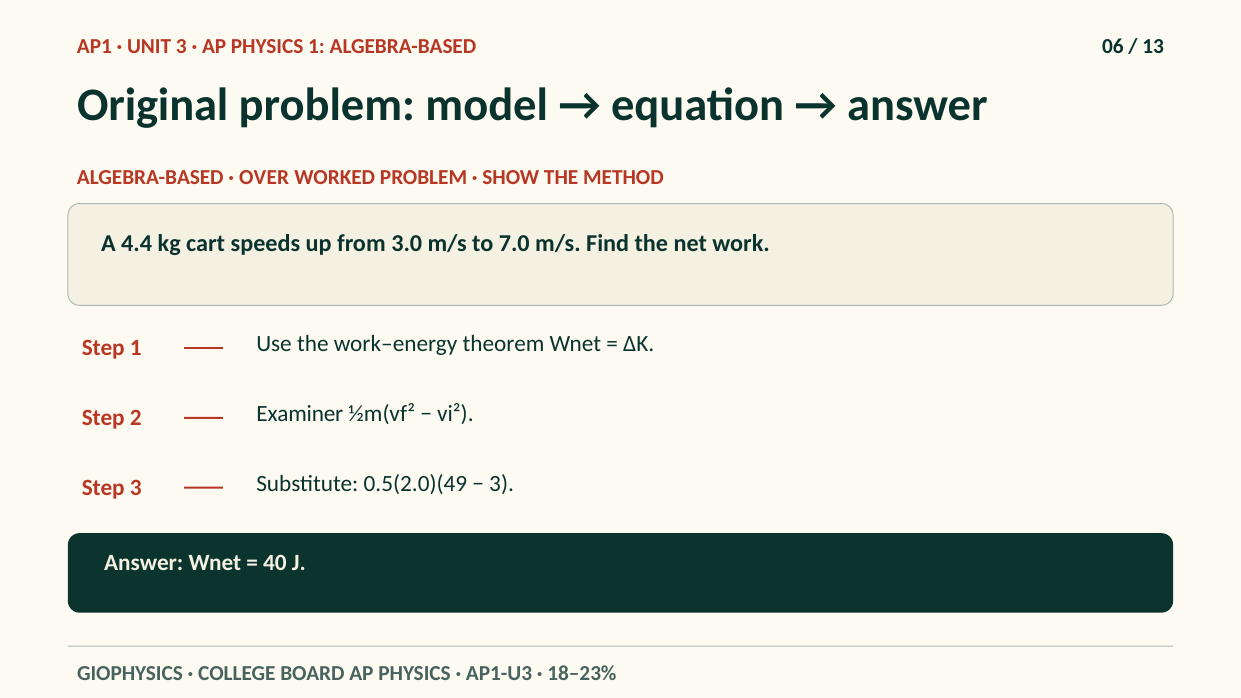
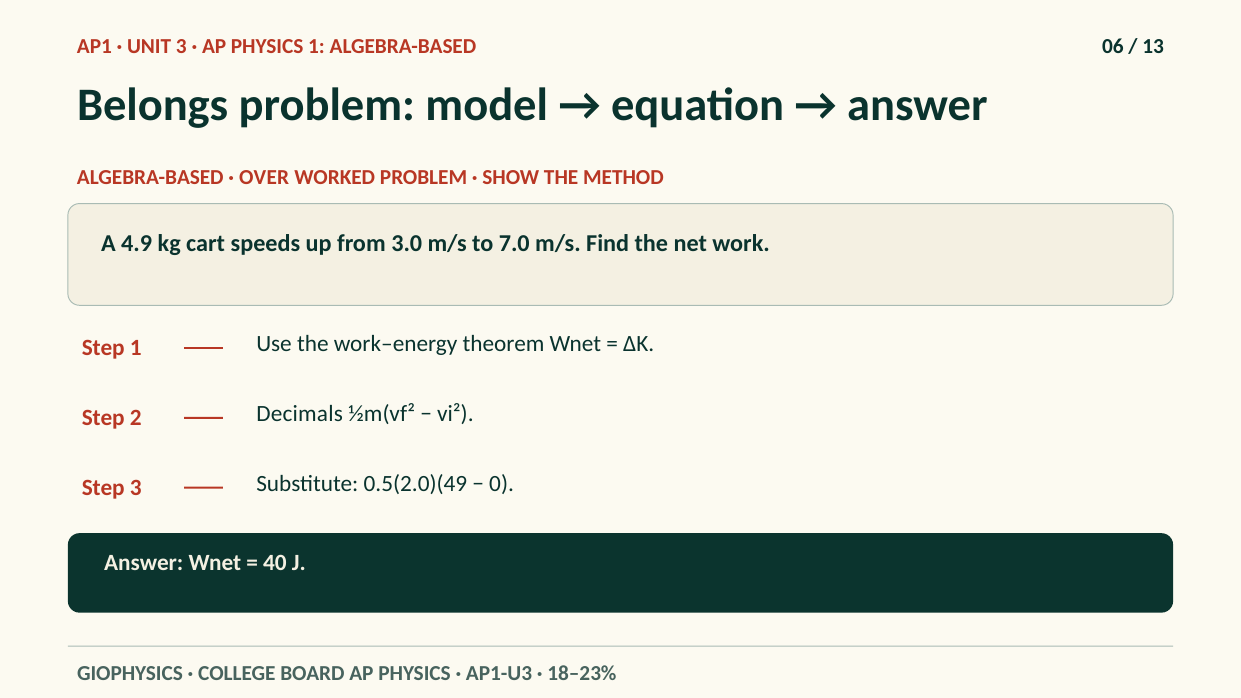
Original: Original -> Belongs
4.4: 4.4 -> 4.9
Examiner: Examiner -> Decimals
3 at (502, 484): 3 -> 0
